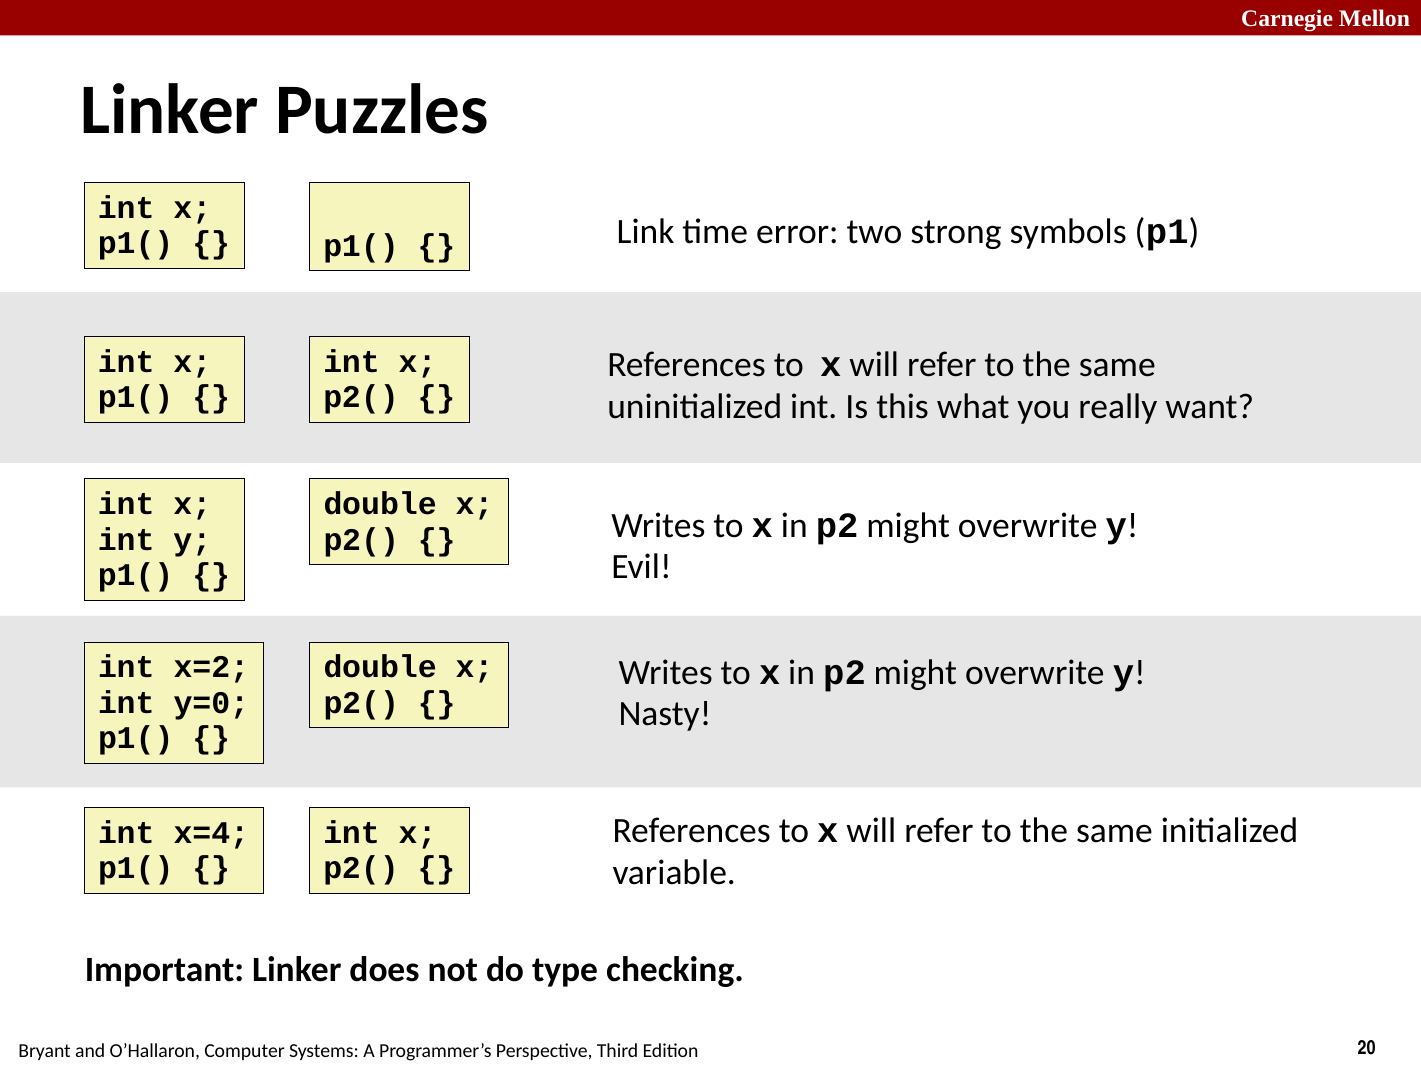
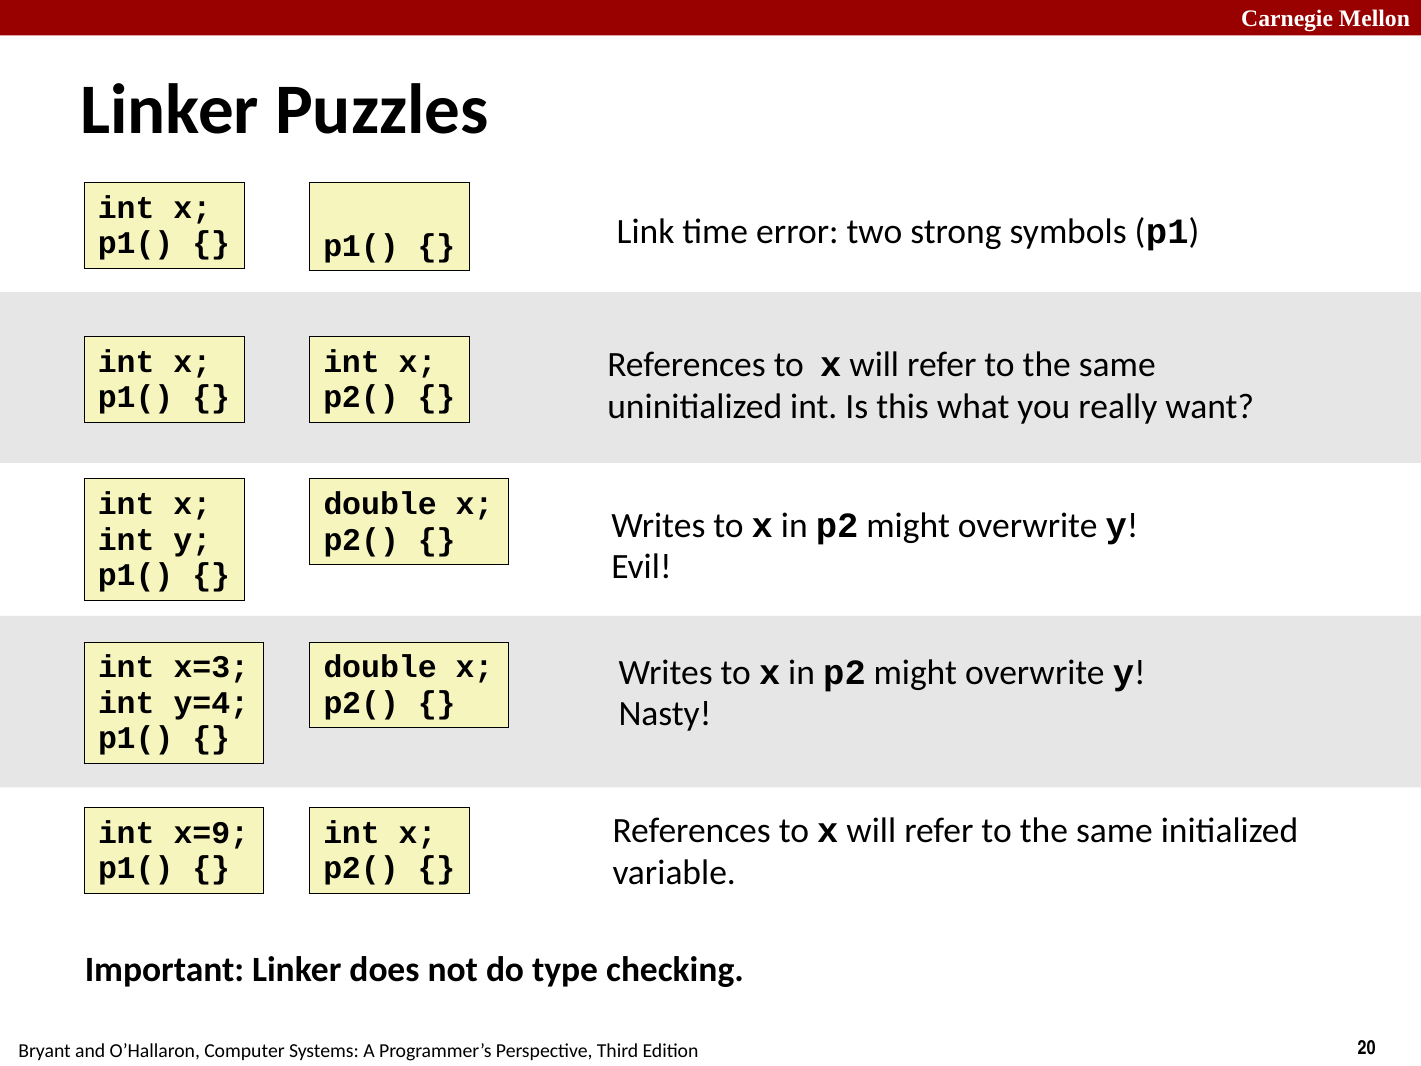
x=2: x=2 -> x=3
y=0: y=0 -> y=4
x=4: x=4 -> x=9
